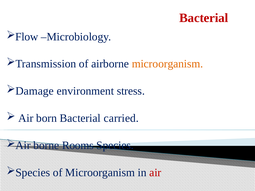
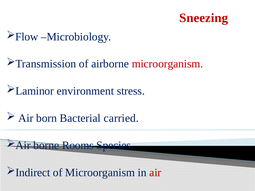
Bacterial at (204, 18): Bacterial -> Sneezing
microorganism at (167, 64) colour: orange -> red
Damage: Damage -> Laminor
Species at (33, 173): Species -> Indirect
